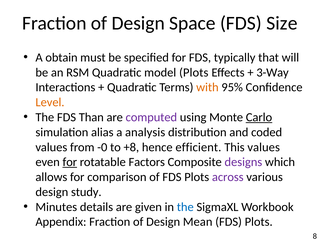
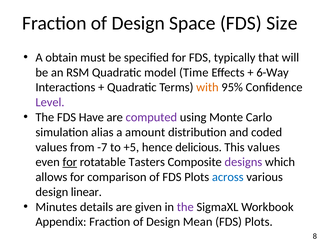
model Plots: Plots -> Time
3-Way: 3-Way -> 6-Way
Level colour: orange -> purple
Than: Than -> Have
Carlo underline: present -> none
analysis: analysis -> amount
-0: -0 -> -7
+8: +8 -> +5
efficient: efficient -> delicious
Factors: Factors -> Tasters
across colour: purple -> blue
study: study -> linear
the at (185, 207) colour: blue -> purple
